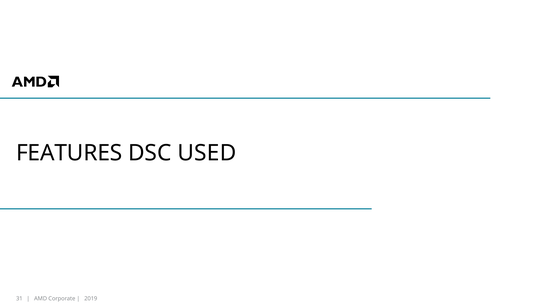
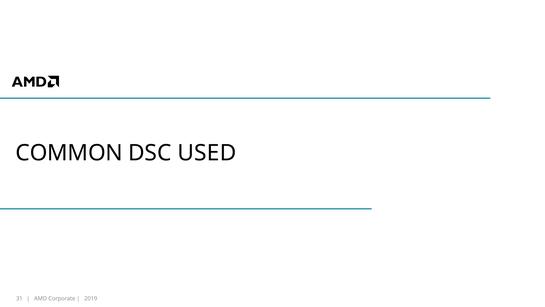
FEATURES: FEATURES -> COMMON
